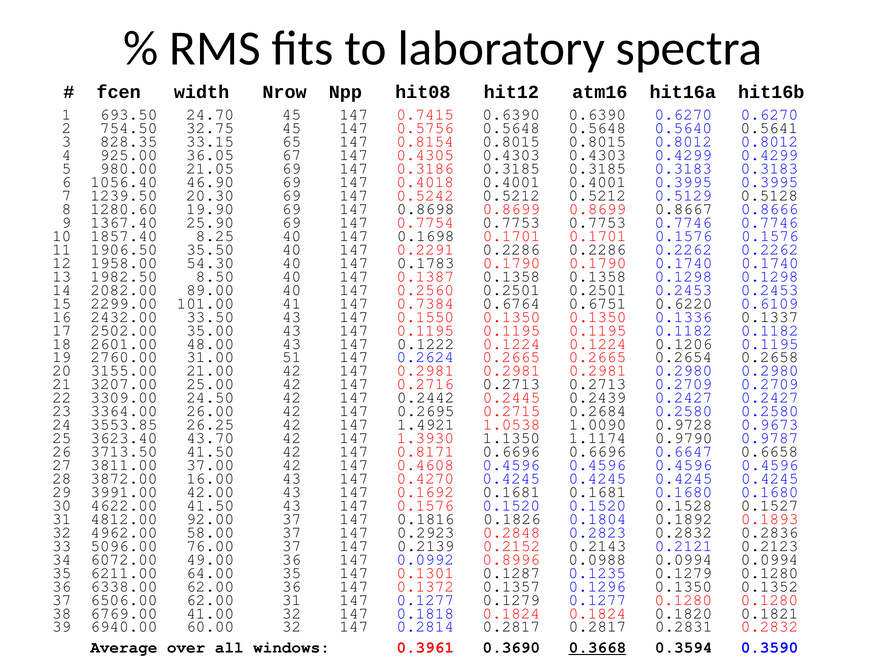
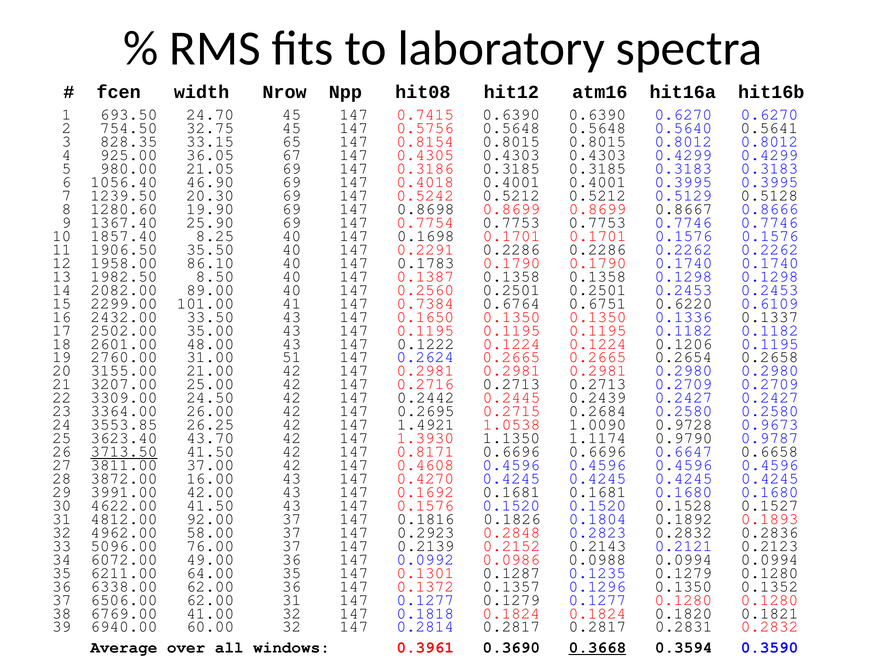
54.30: 54.30 -> 86.10
0.1550: 0.1550 -> 0.1650
3713.50 underline: none -> present
0.8996: 0.8996 -> 0.0986
